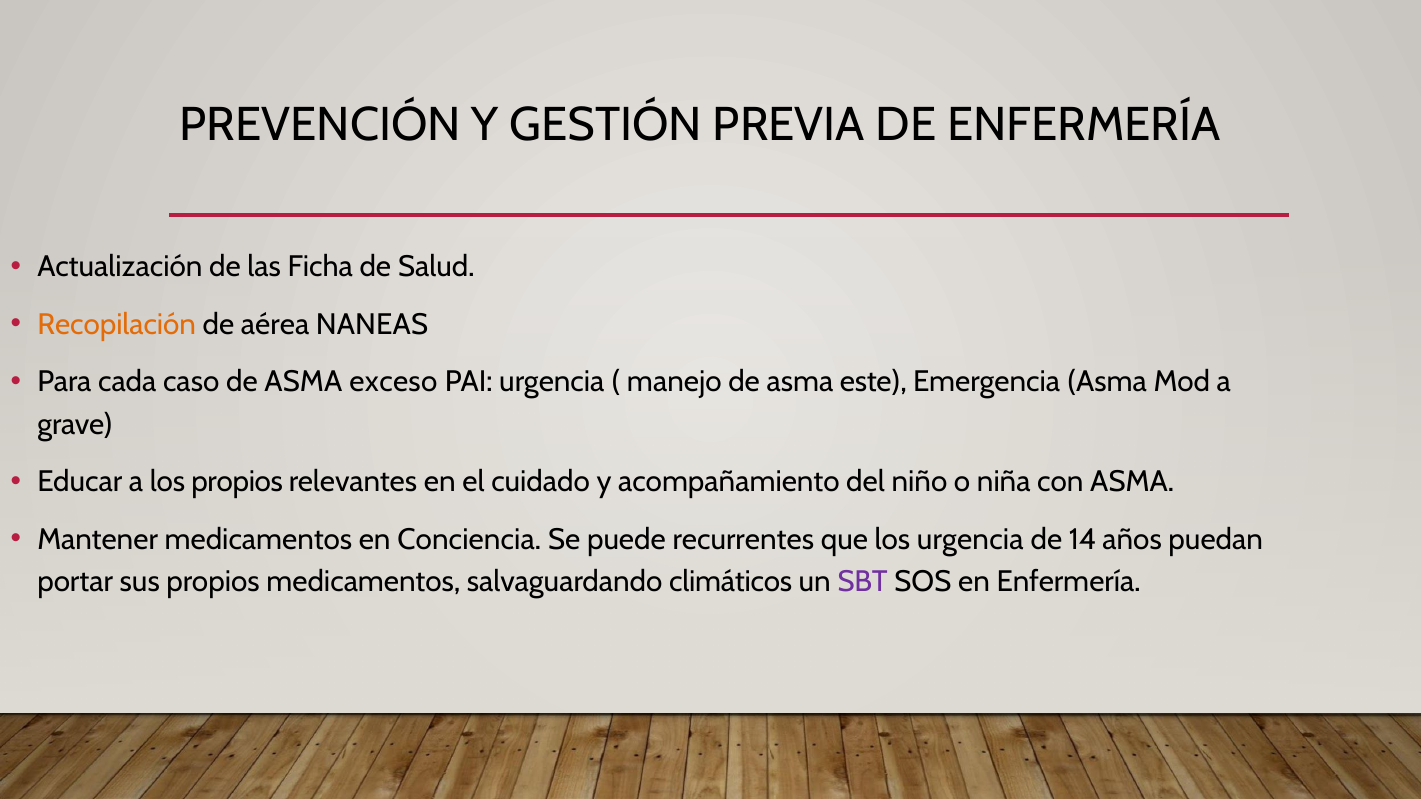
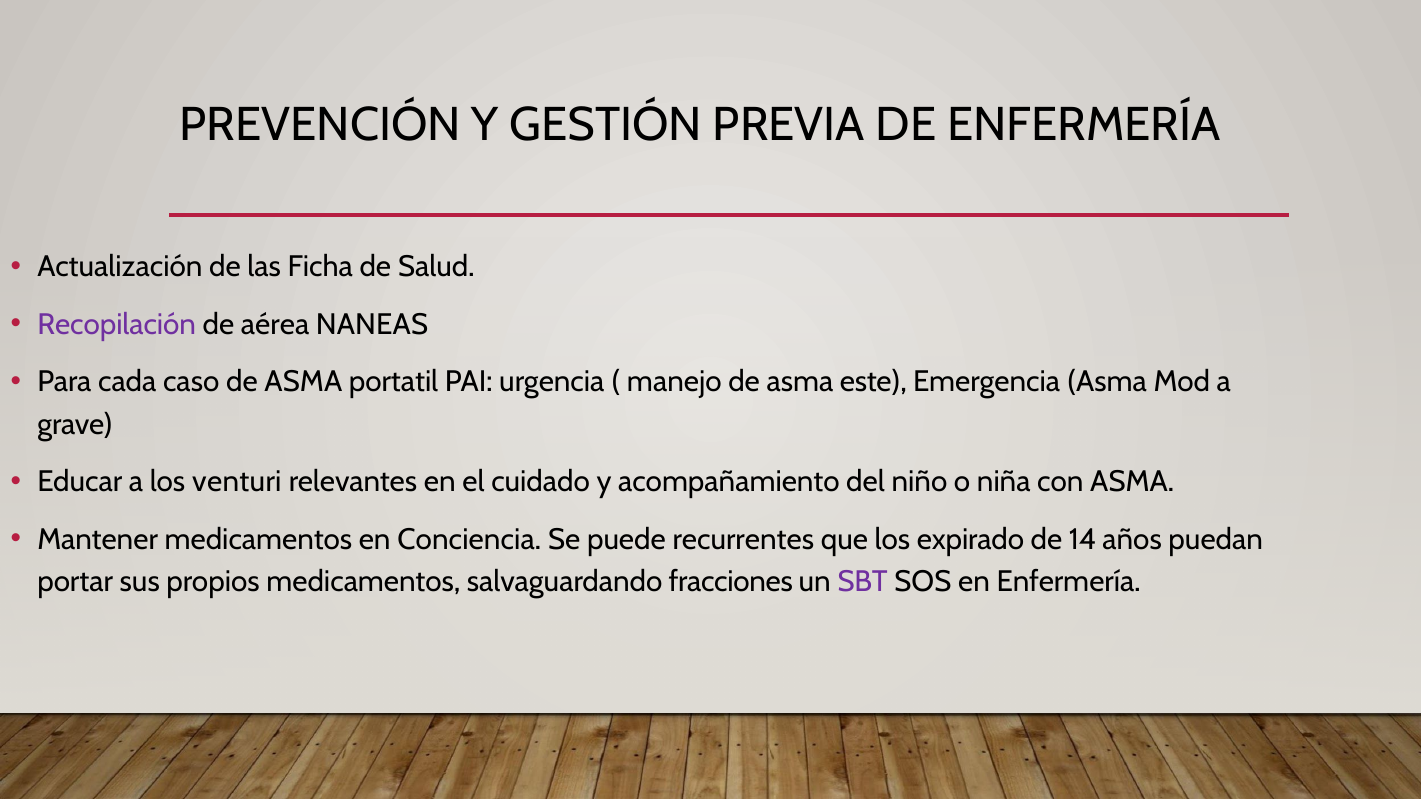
Recopilación colour: orange -> purple
exceso: exceso -> portatil
los propios: propios -> venturi
los urgencia: urgencia -> expirado
climáticos: climáticos -> fracciones
